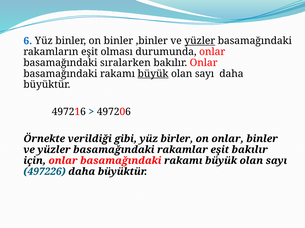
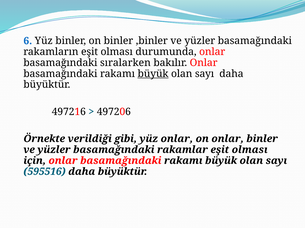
yüzler at (200, 41) underline: present -> none
yüz birler: birler -> onlar
rakamlar eşit bakılır: bakılır -> olması
497226: 497226 -> 595516
